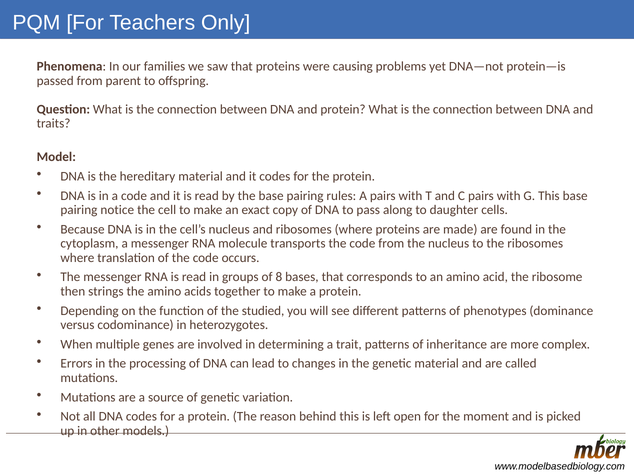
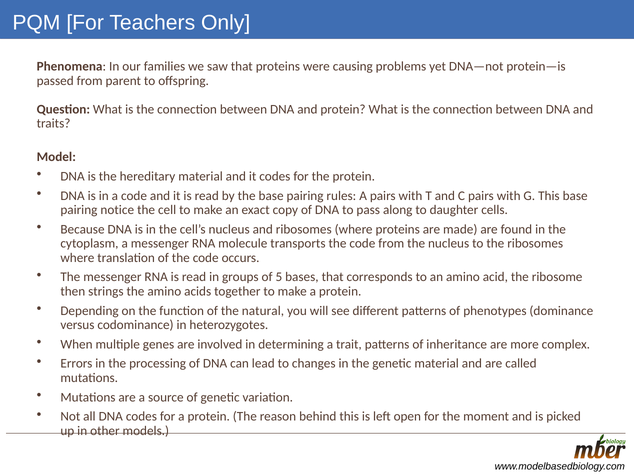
8: 8 -> 5
studied: studied -> natural
